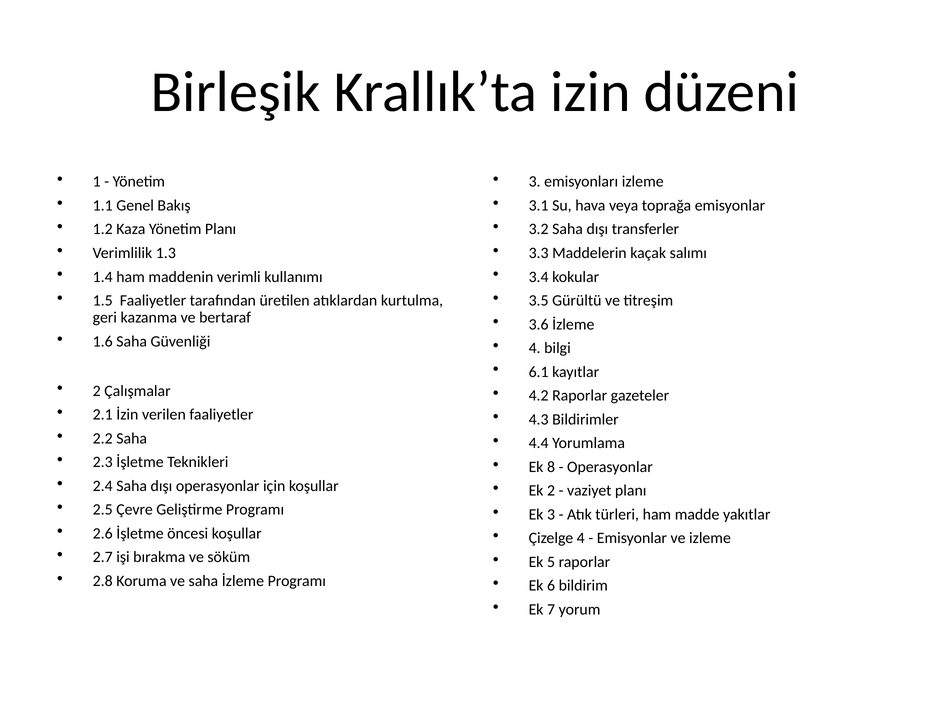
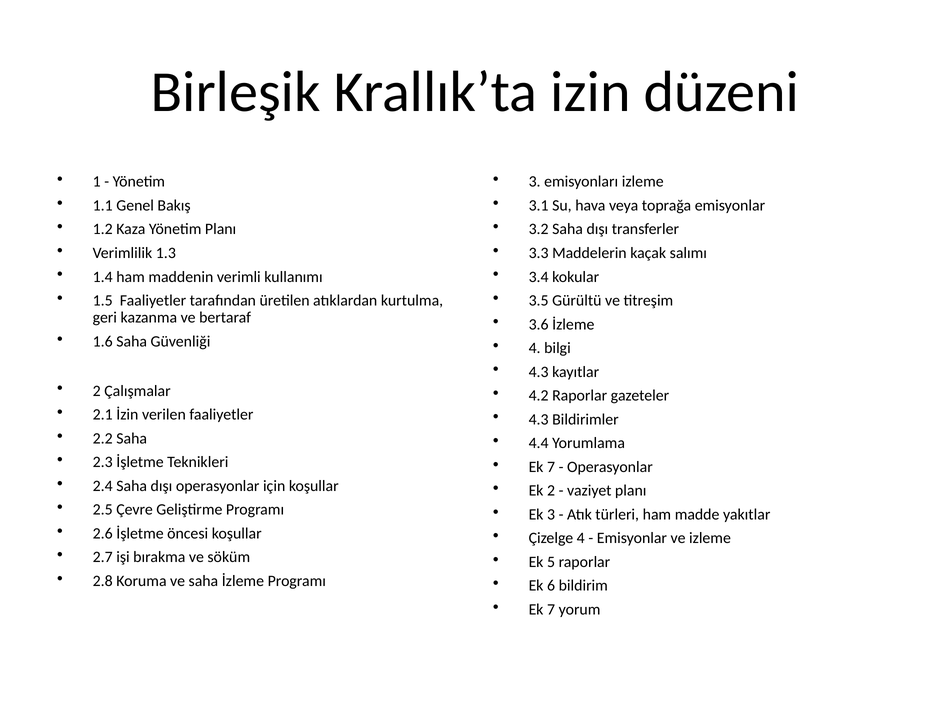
6.1 at (539, 372): 6.1 -> 4.3
8 at (551, 467): 8 -> 7
